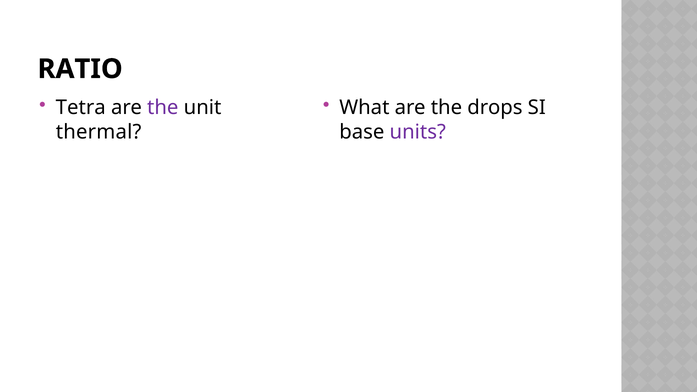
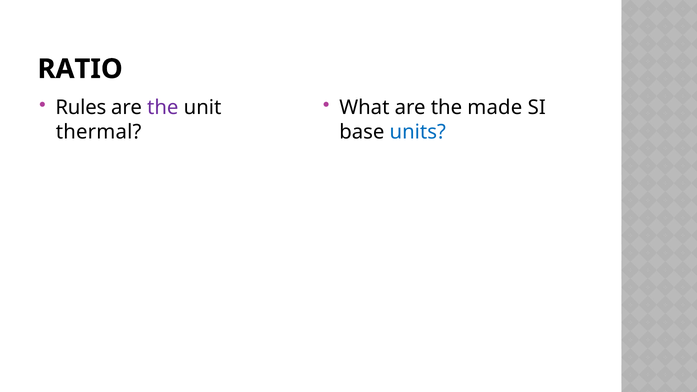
Tetra: Tetra -> Rules
drops: drops -> made
units colour: purple -> blue
